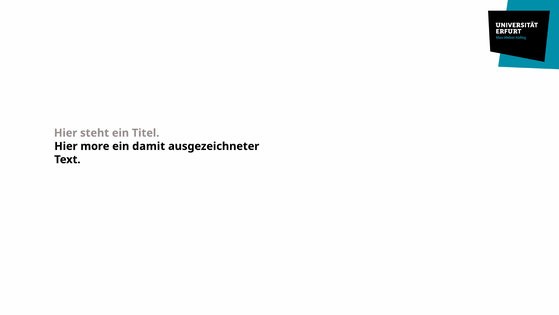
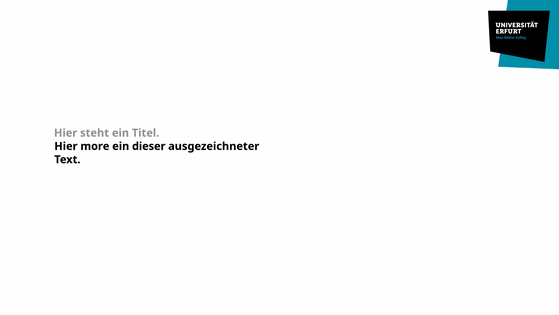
damit: damit -> dieser
